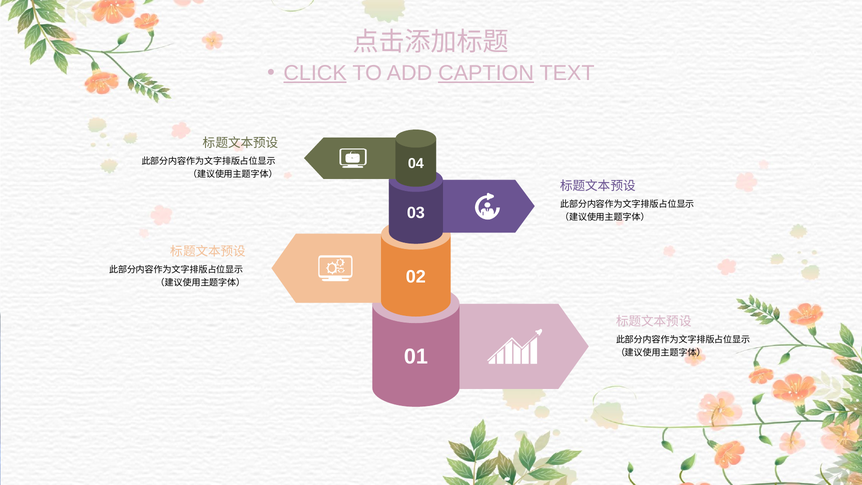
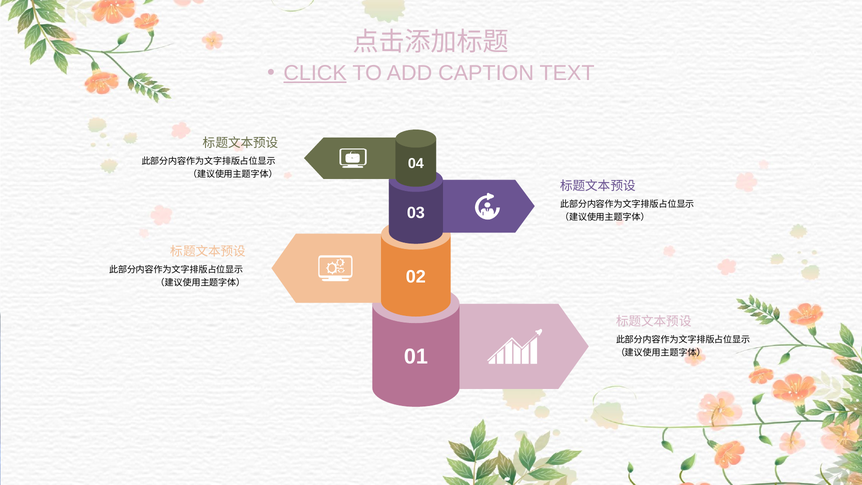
CAPTION underline: present -> none
